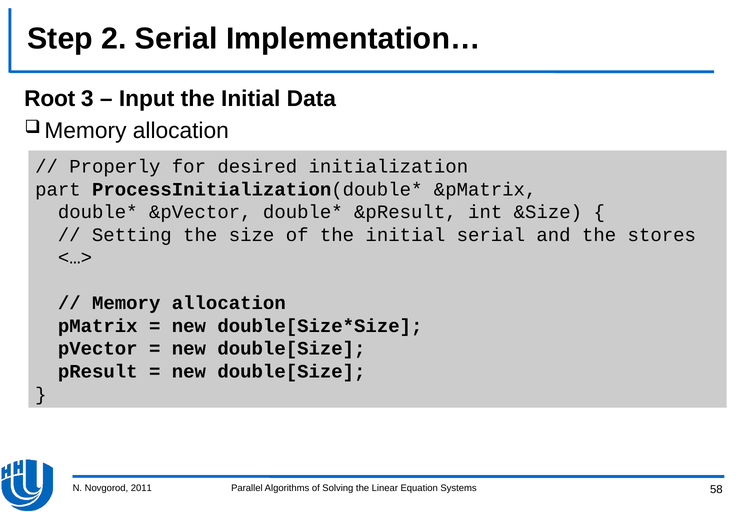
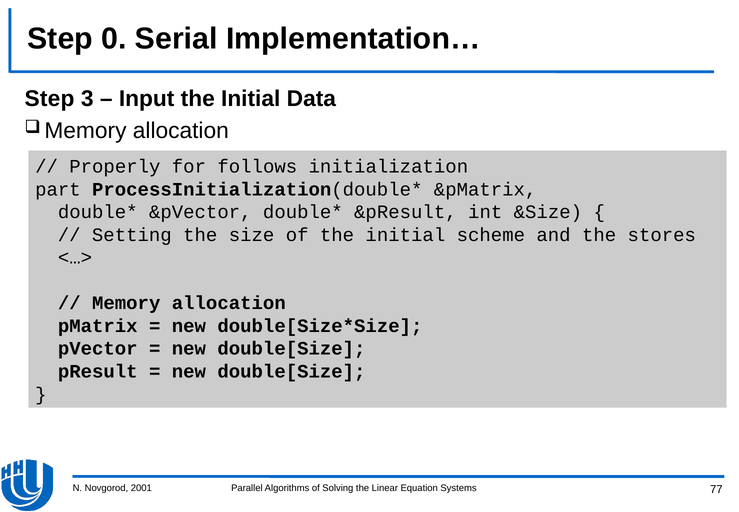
2: 2 -> 0
Root at (50, 99): Root -> Step
desired: desired -> follows
initial serial: serial -> scheme
2011: 2011 -> 2001
58: 58 -> 77
